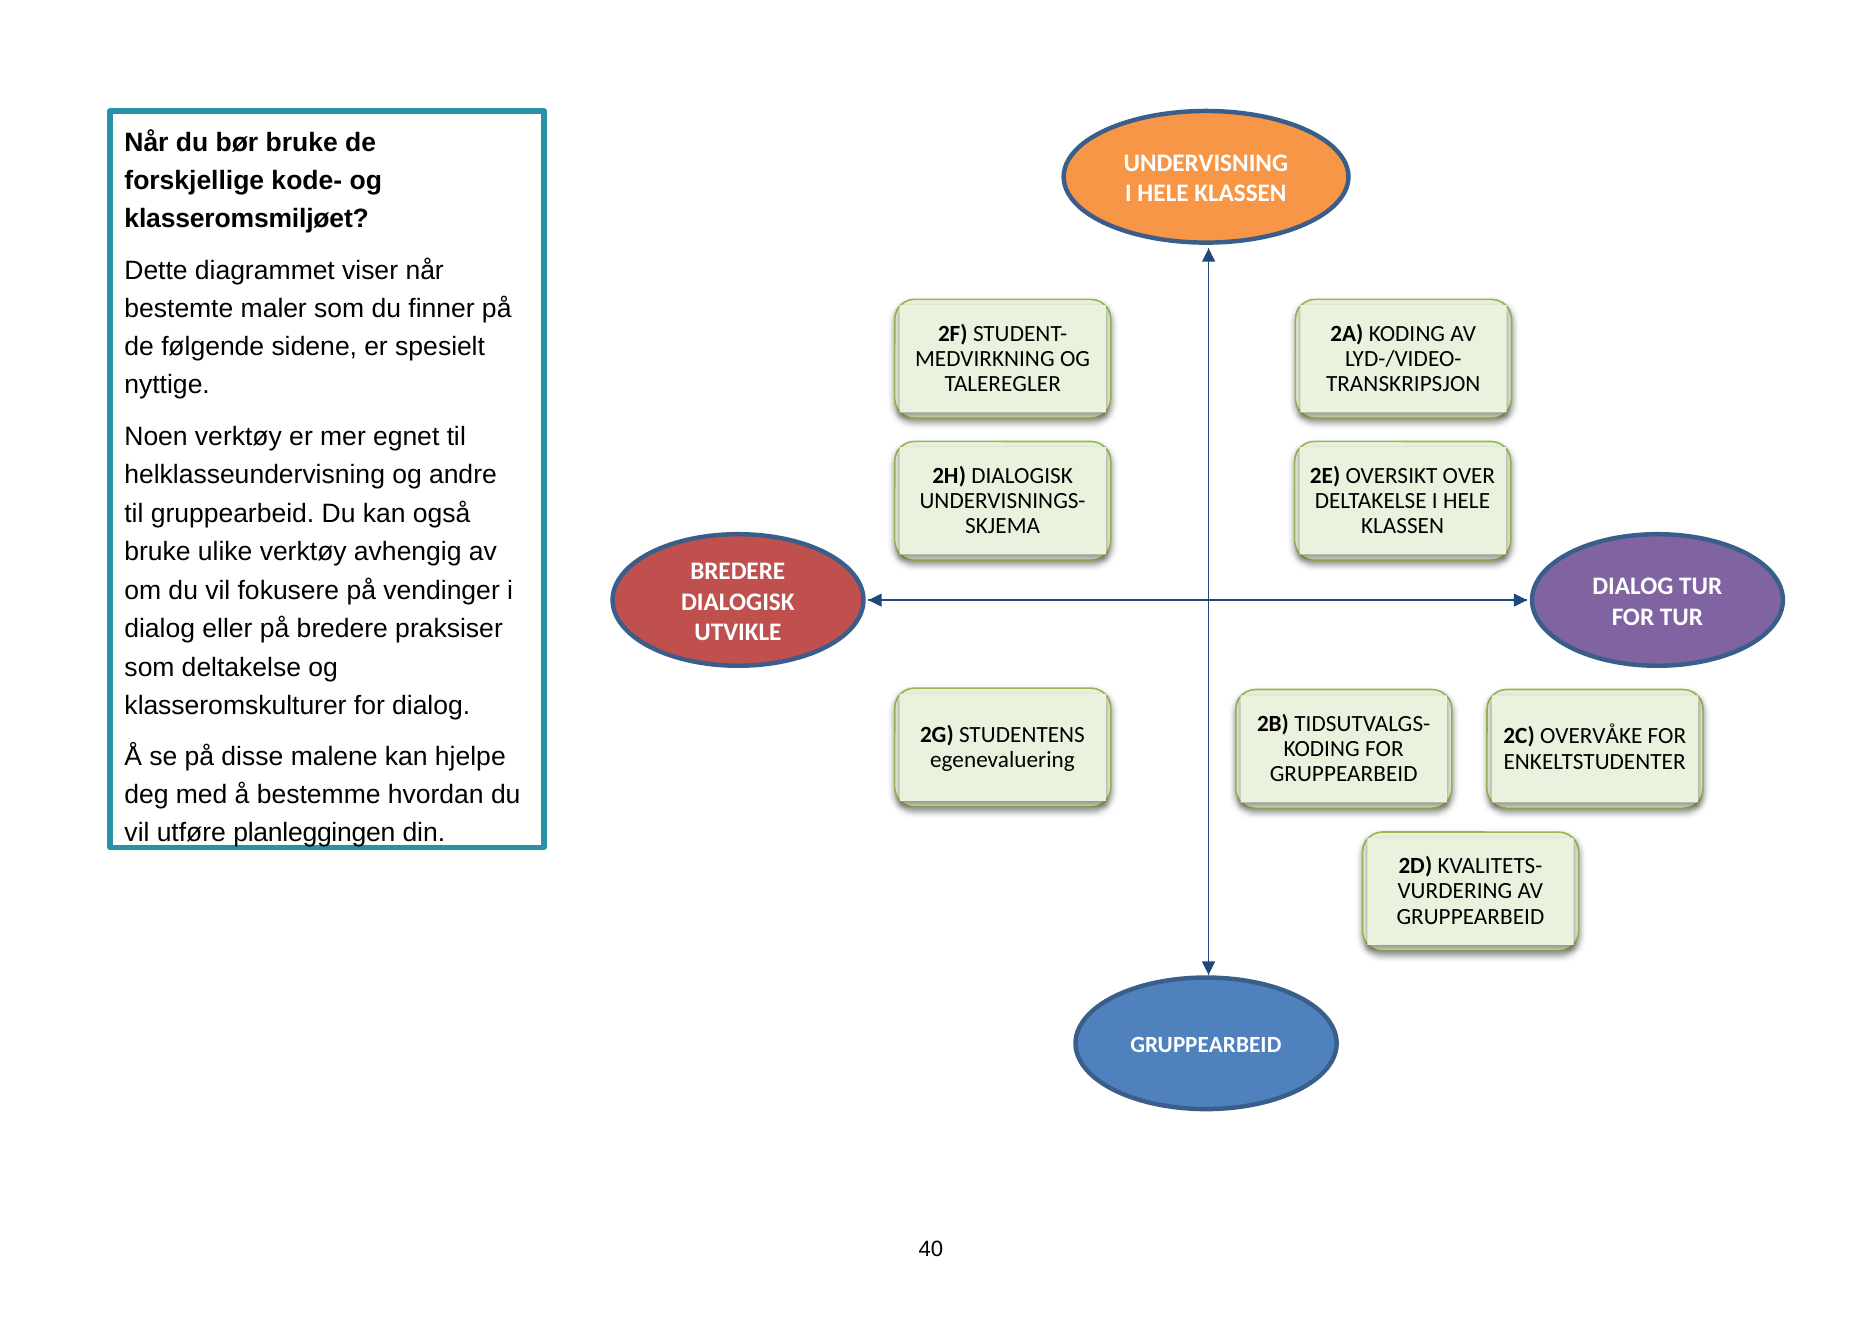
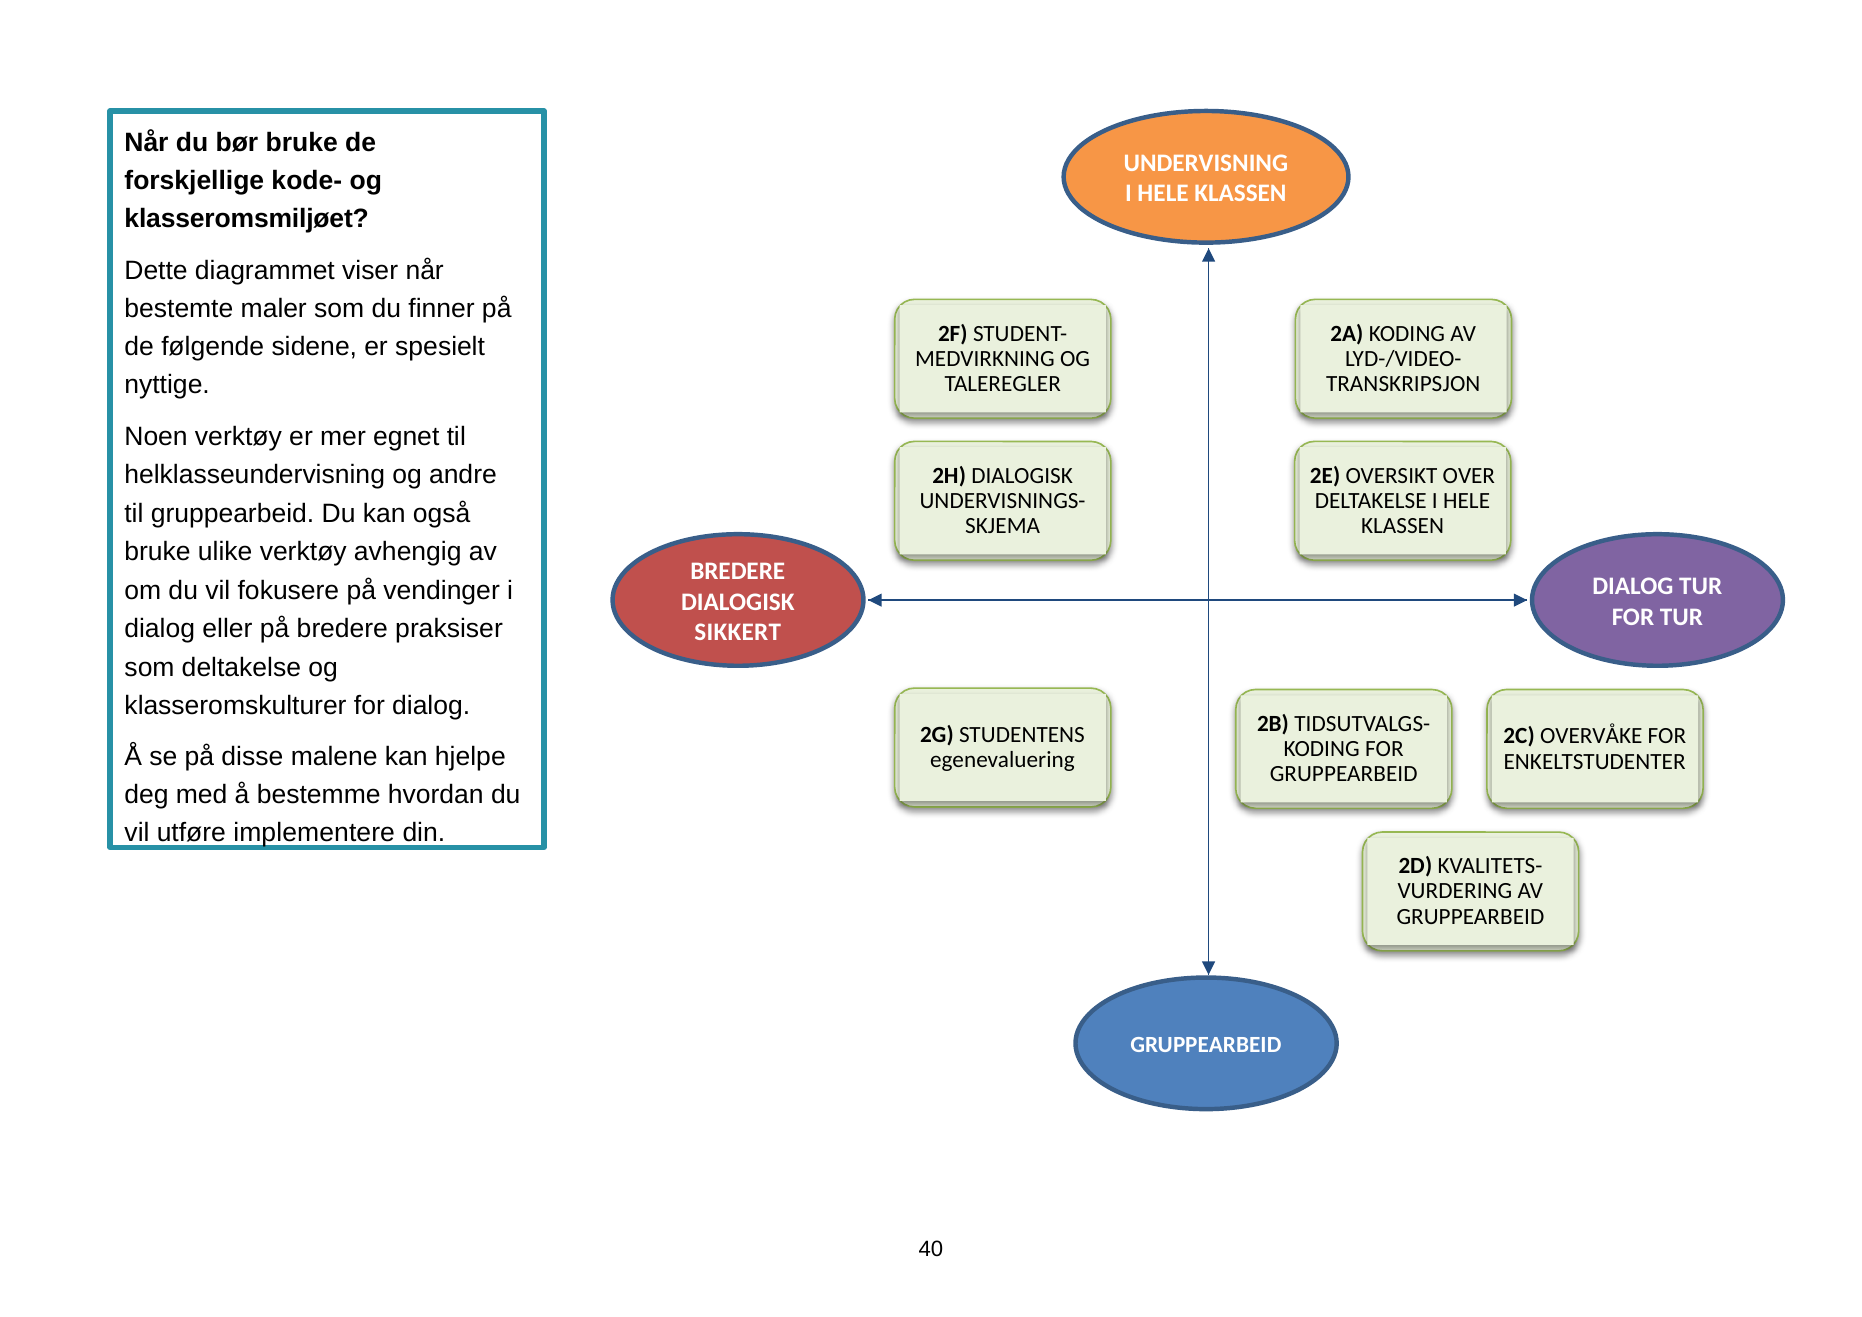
UTVIKLE: UTVIKLE -> SIKKERT
planleggingen: planleggingen -> implementere
